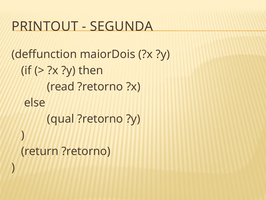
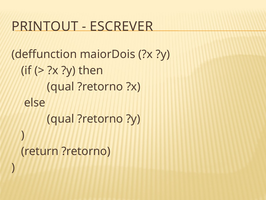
SEGUNDA: SEGUNDA -> ESCREVER
read at (61, 86): read -> qual
